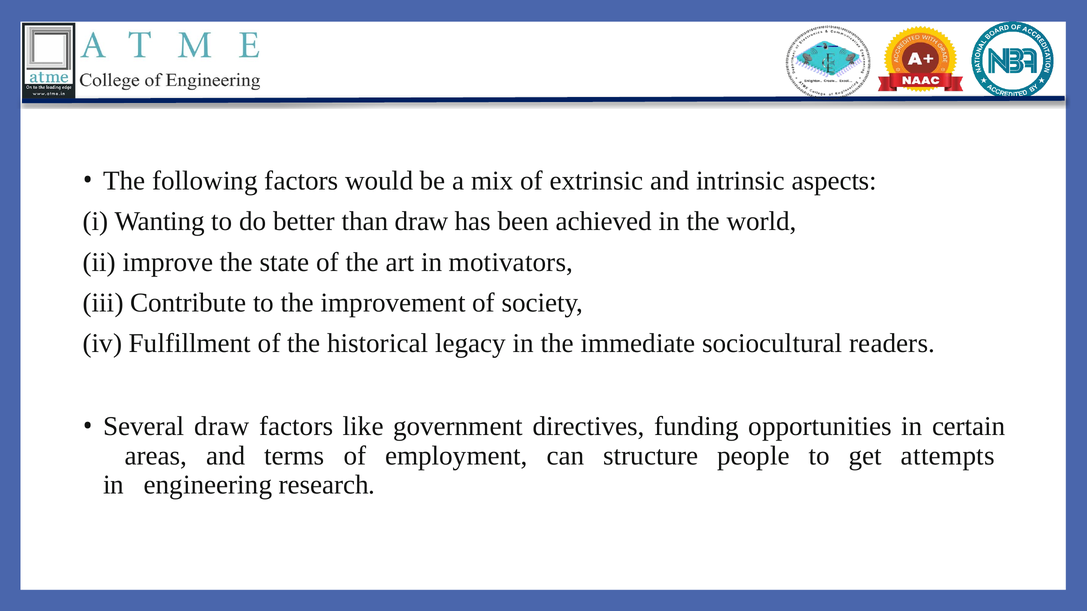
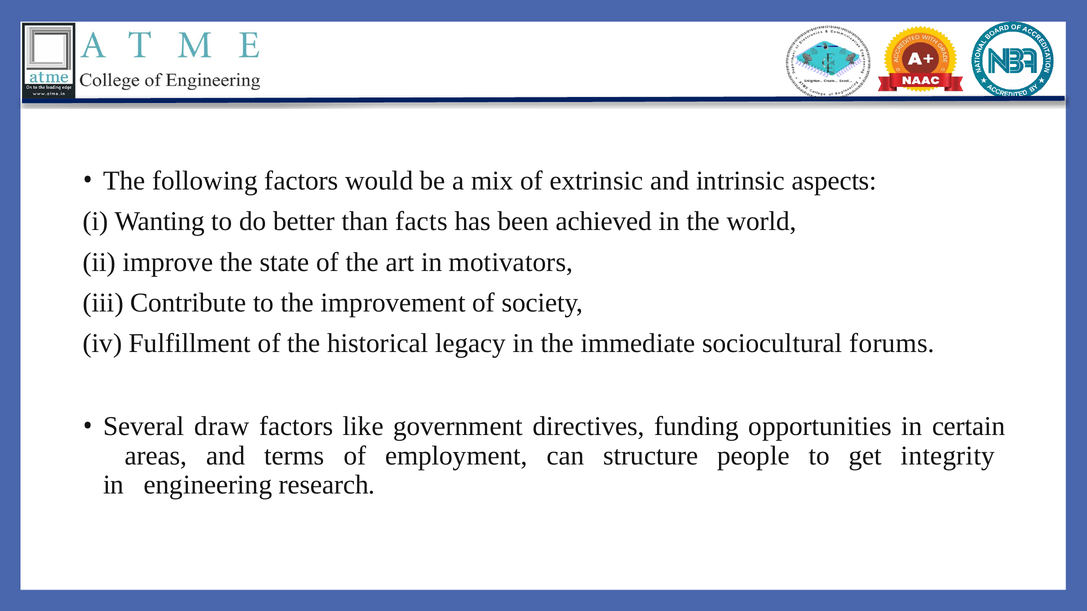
than draw: draw -> facts
readers: readers -> forums
attempts: attempts -> integrity
